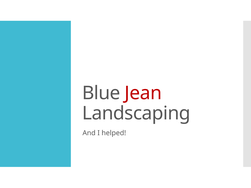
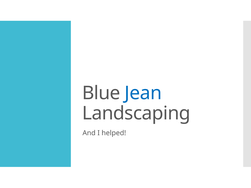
Jean colour: red -> blue
